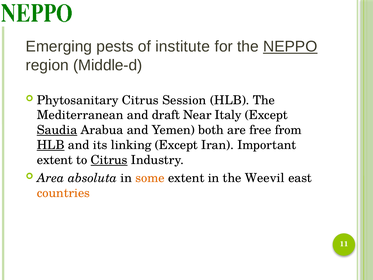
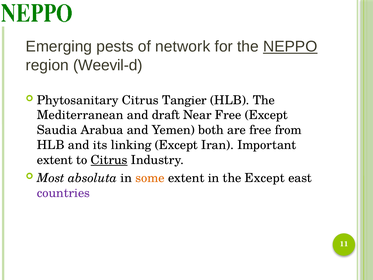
institute: institute -> network
Middle-d: Middle-d -> Weevil-d
Session: Session -> Tangier
Near Italy: Italy -> Free
Saudia underline: present -> none
HLB at (51, 145) underline: present -> none
Area: Area -> Most
the Weevil: Weevil -> Except
countries colour: orange -> purple
